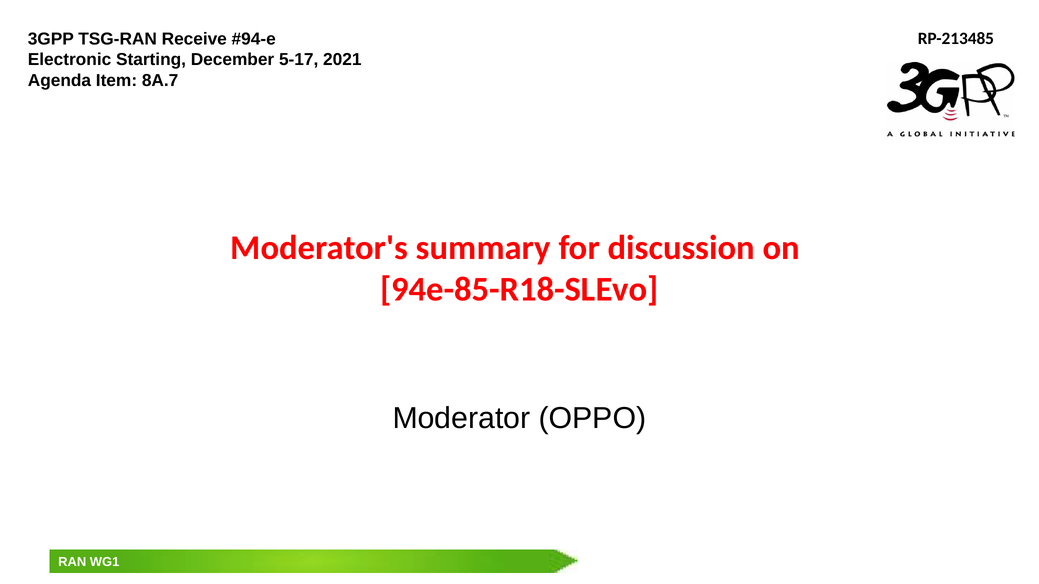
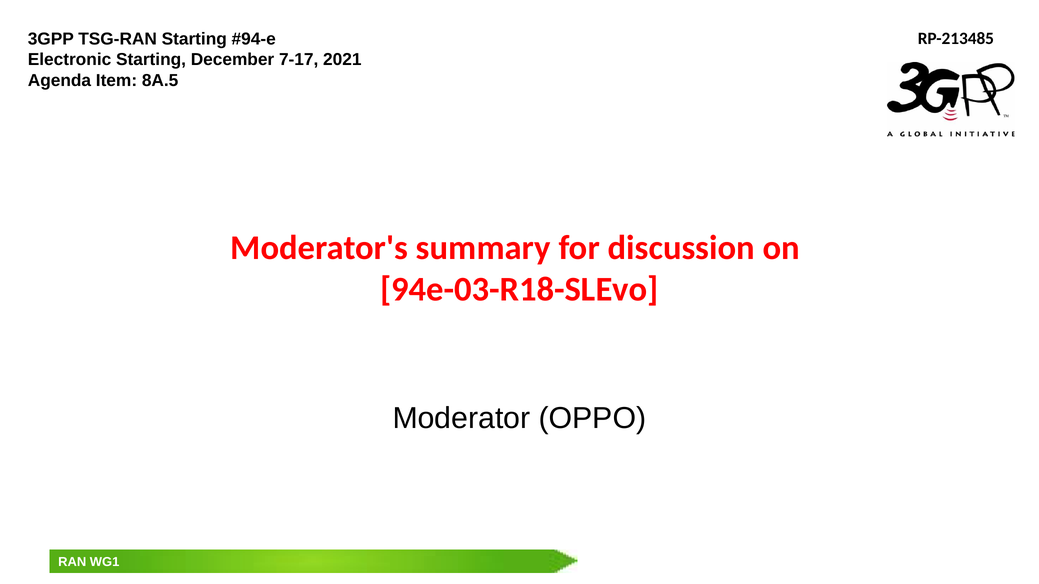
TSG-RAN Receive: Receive -> Starting
5-17: 5-17 -> 7-17
8A.7: 8A.7 -> 8A.5
94e-85-R18-SLEvo: 94e-85-R18-SLEvo -> 94e-03-R18-SLEvo
